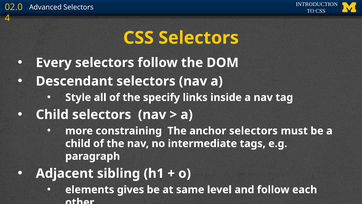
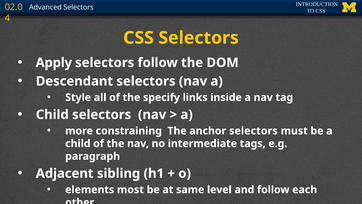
Every: Every -> Apply
gives: gives -> most
